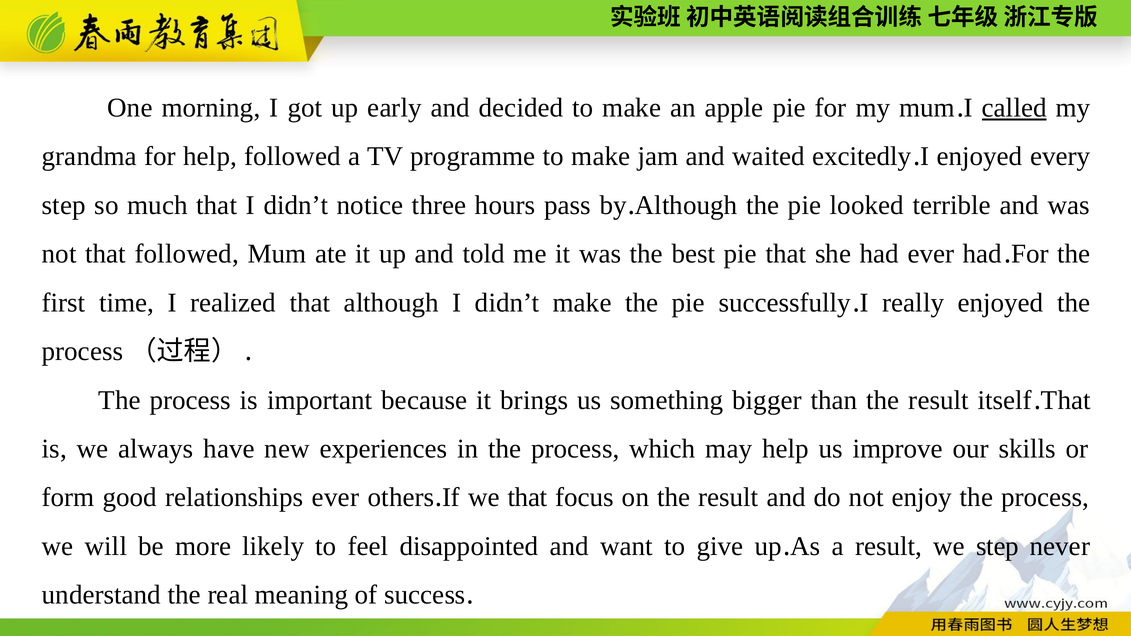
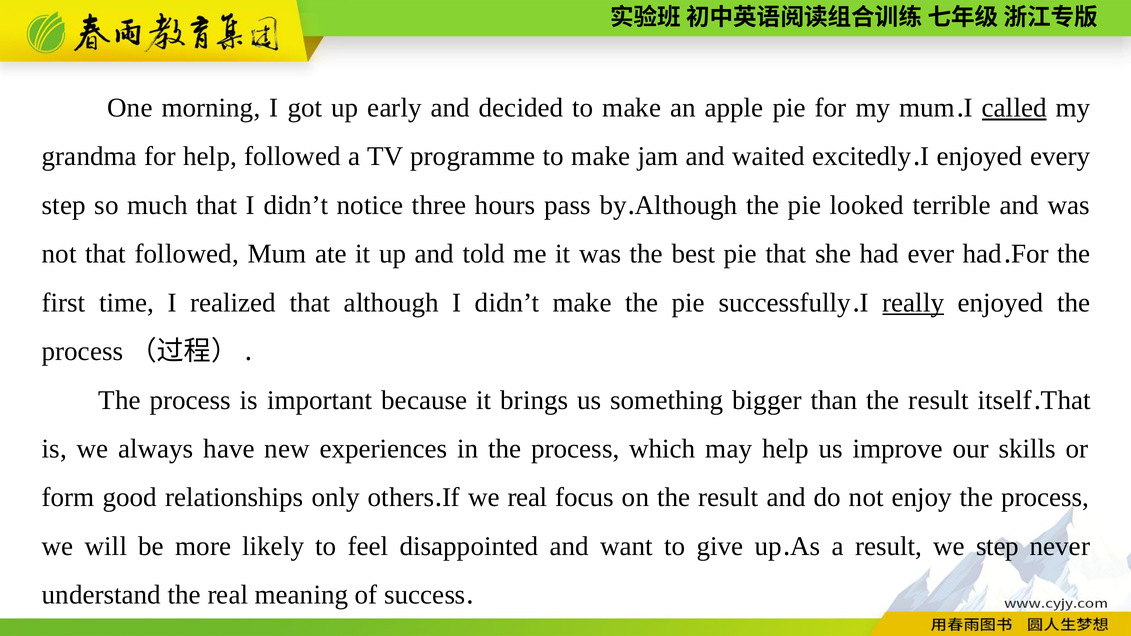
really underline: none -> present
relationships ever: ever -> only
we that: that -> real
